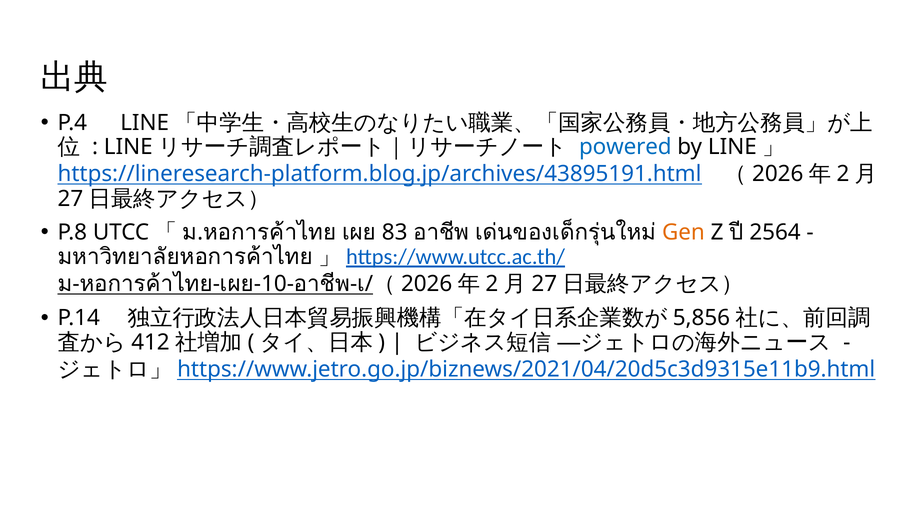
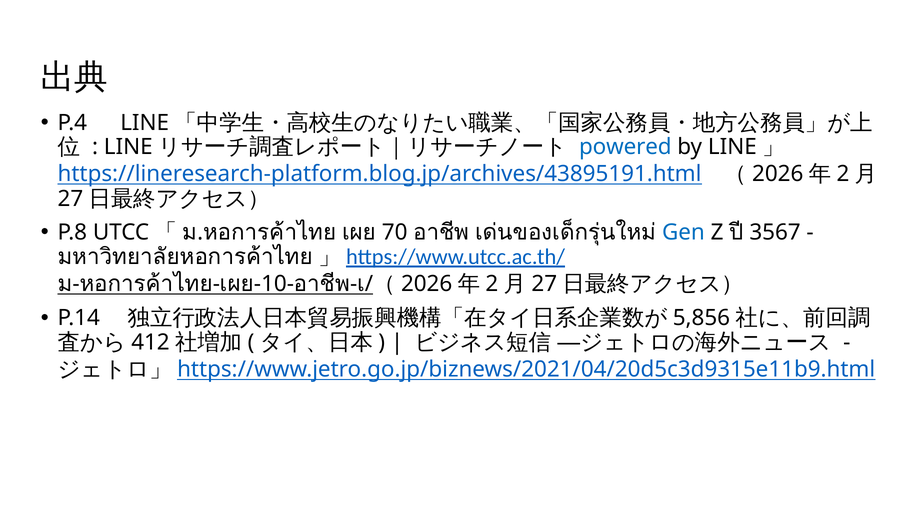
83: 83 -> 70
Gen colour: orange -> blue
2564: 2564 -> 3567
